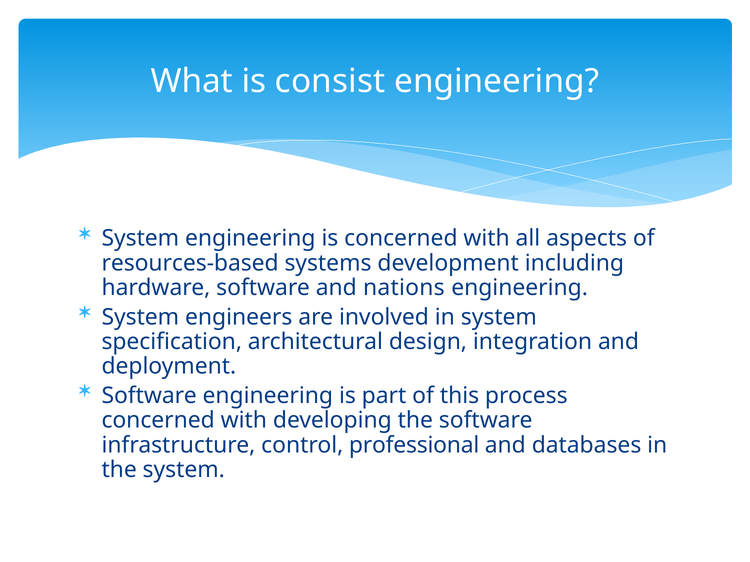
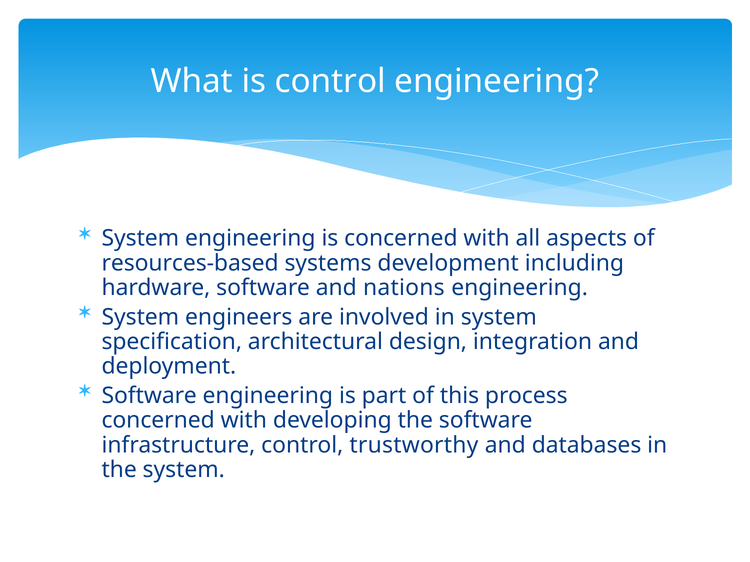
is consist: consist -> control
professional: professional -> trustworthy
